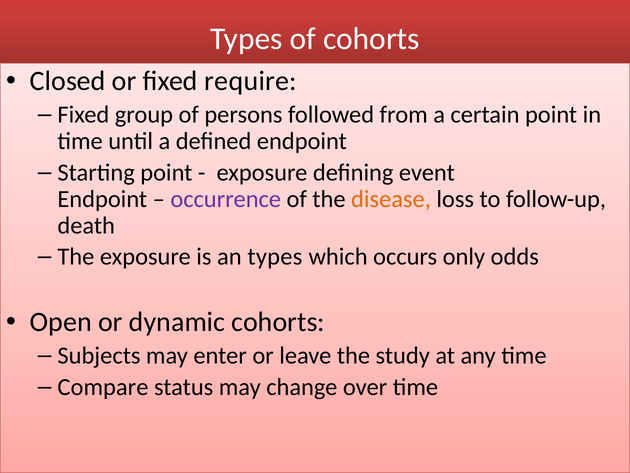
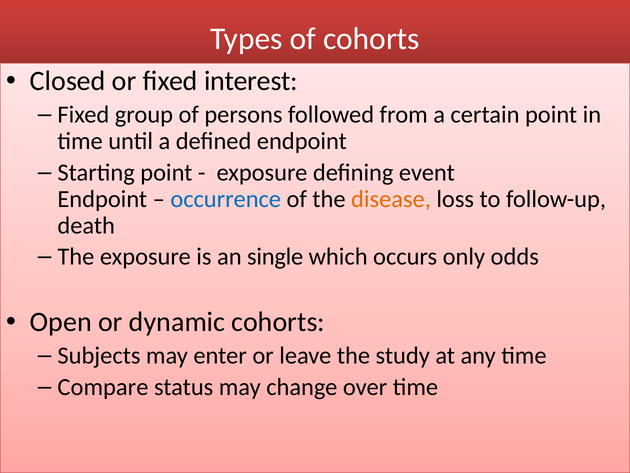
require: require -> interest
occurrence colour: purple -> blue
an types: types -> single
